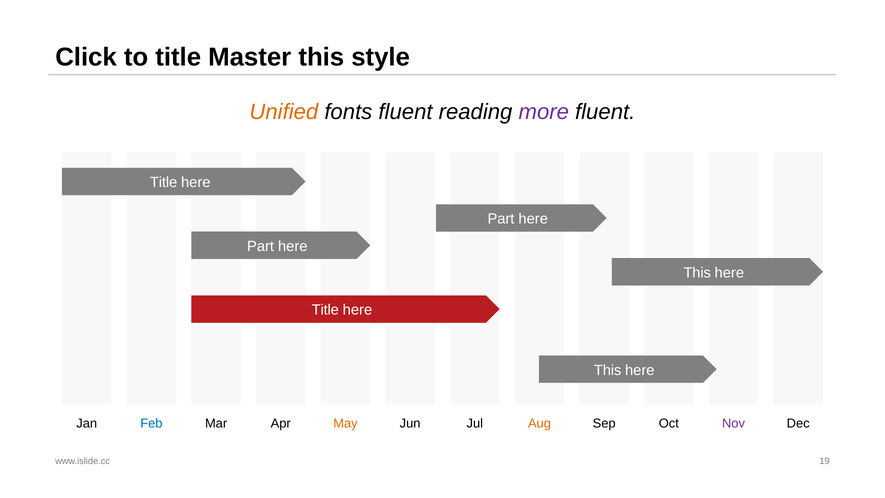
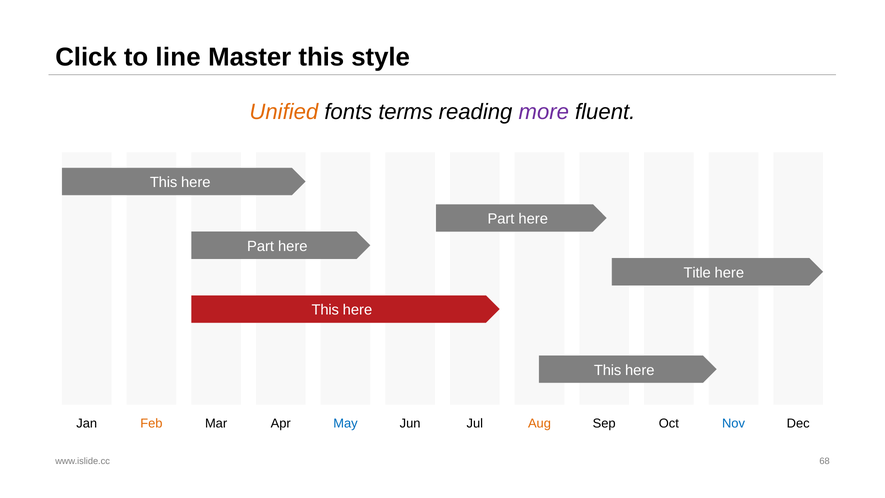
to title: title -> line
fonts fluent: fluent -> terms
Title at (164, 182): Title -> This
This at (697, 273): This -> Title
Title at (325, 310): Title -> This
Feb colour: blue -> orange
May colour: orange -> blue
Nov colour: purple -> blue
19: 19 -> 68
